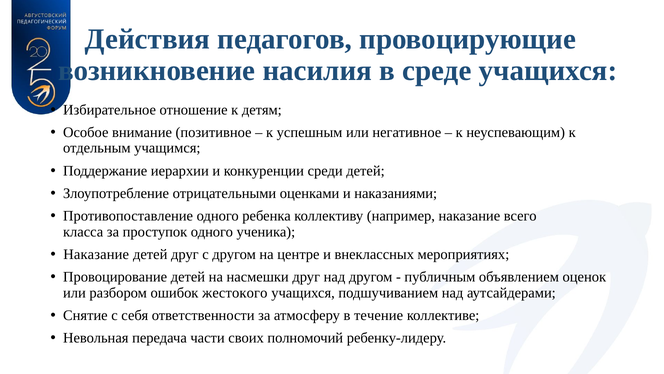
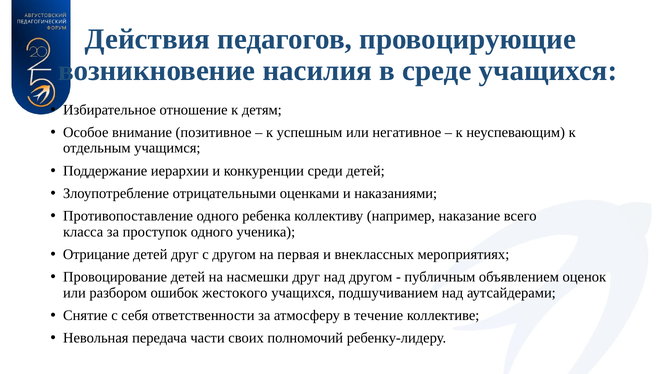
Наказание at (96, 254): Наказание -> Отрицание
центре: центре -> первая
